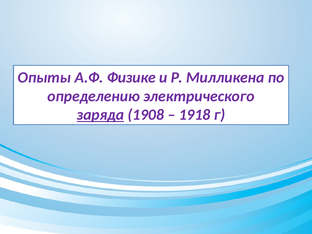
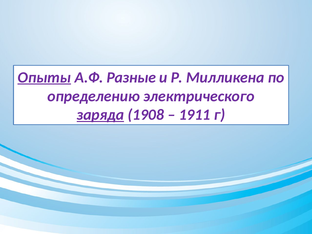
Опыты underline: none -> present
Физике: Физике -> Разные
1918: 1918 -> 1911
